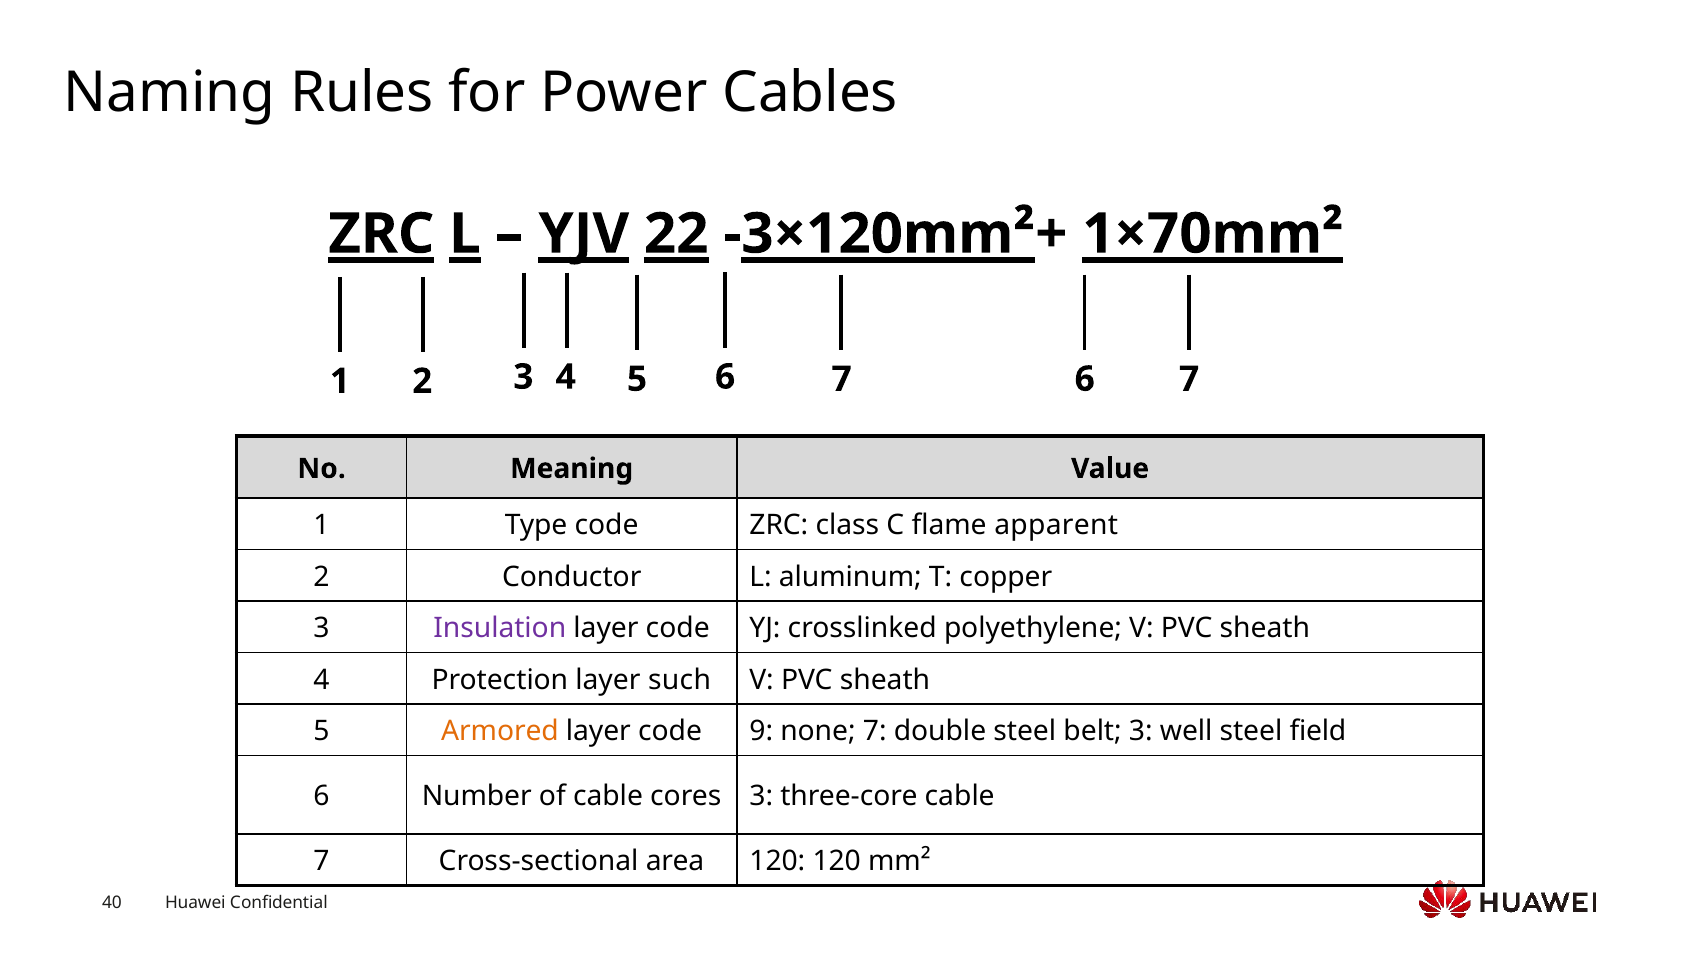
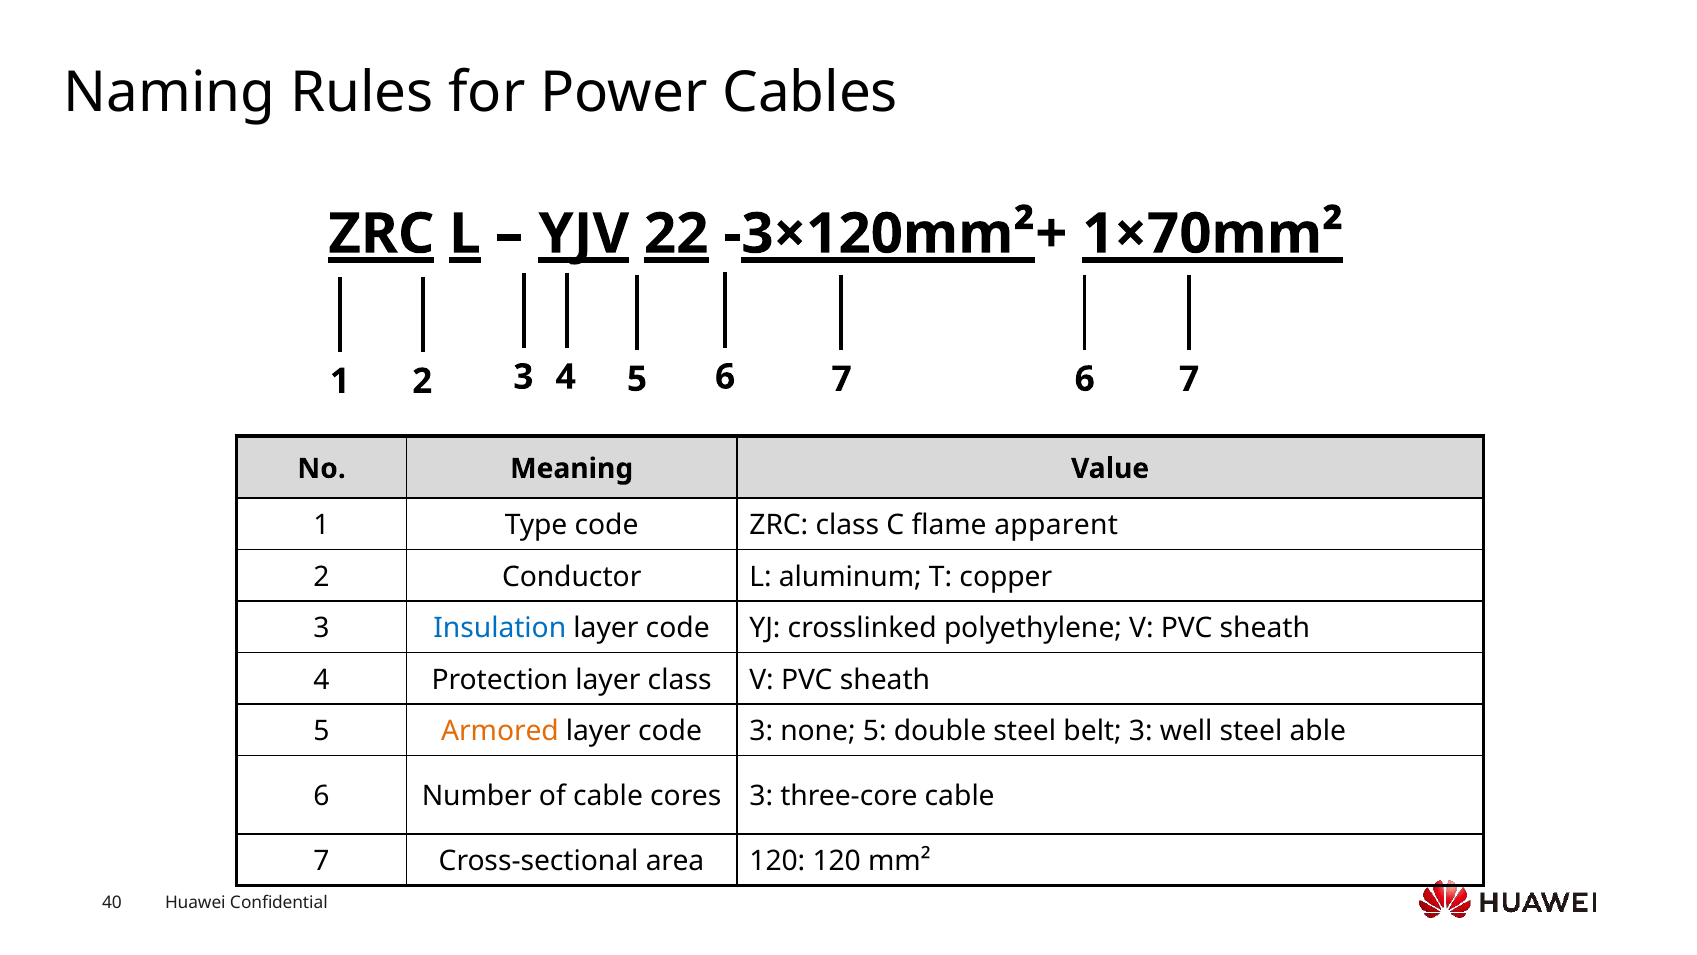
Insulation colour: purple -> blue
layer such: such -> class
code 9: 9 -> 3
none 7: 7 -> 5
field: field -> able
